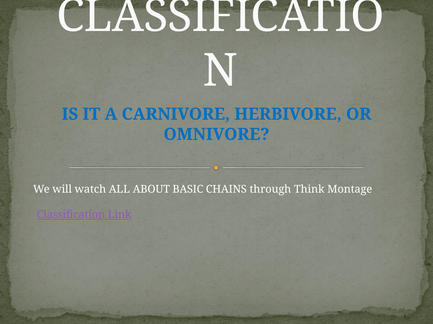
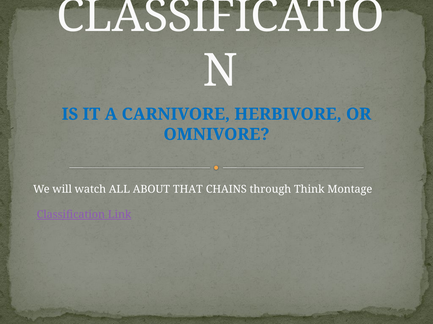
BASIC: BASIC -> THAT
